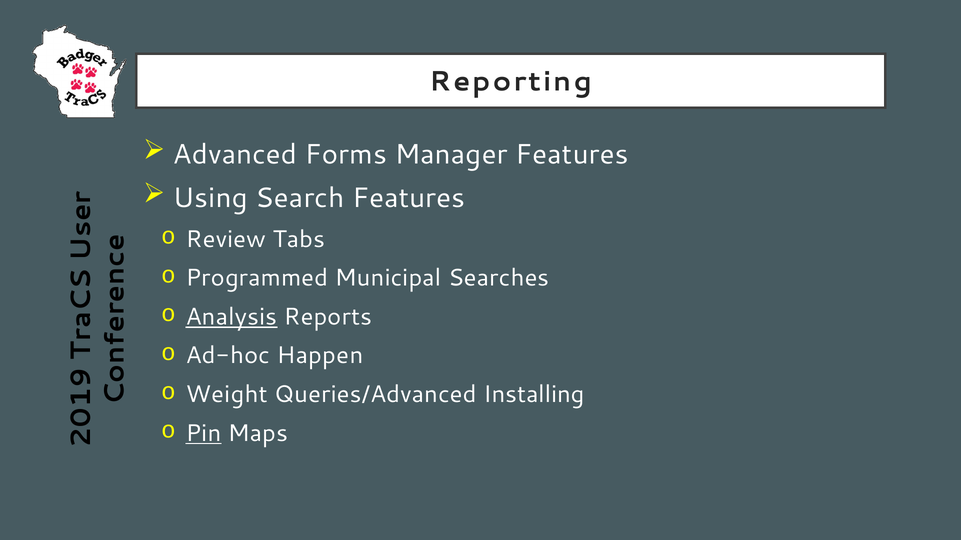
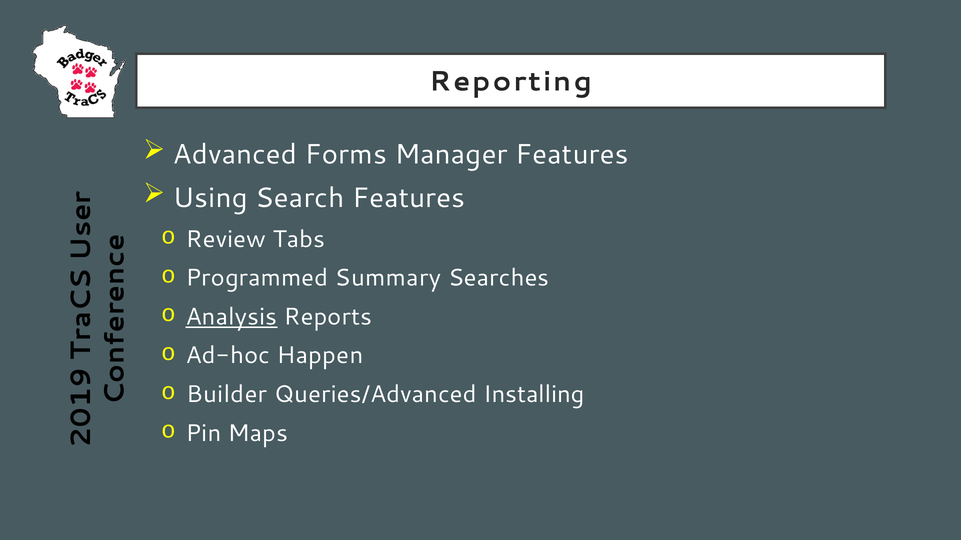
Municipal: Municipal -> Summary
Weight: Weight -> Builder
Pin underline: present -> none
